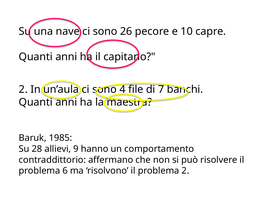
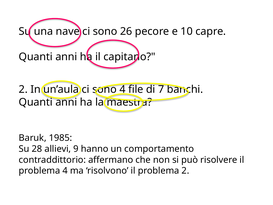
problema 6: 6 -> 4
